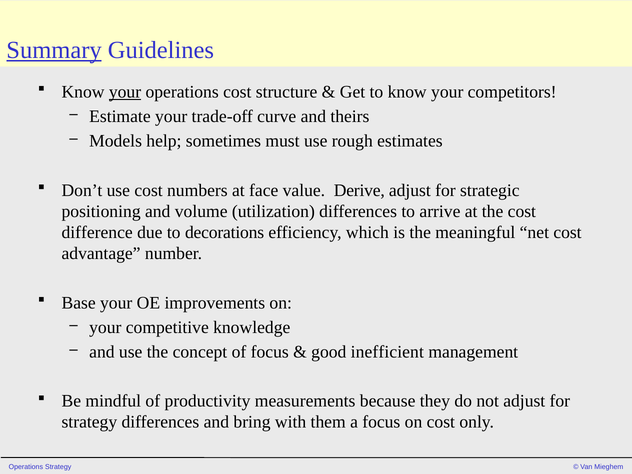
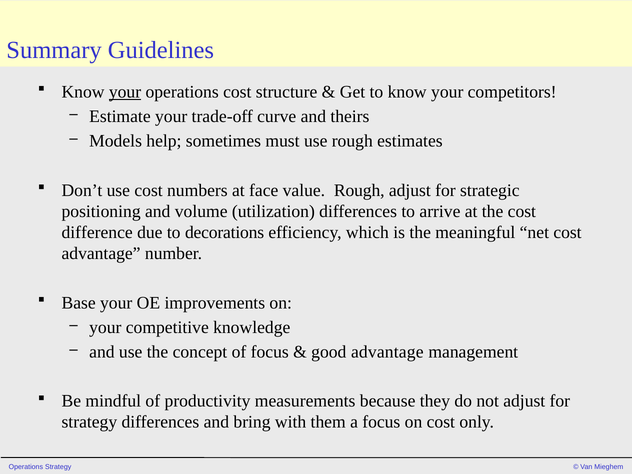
Summary underline: present -> none
value Derive: Derive -> Rough
good inefficient: inefficient -> advantage
